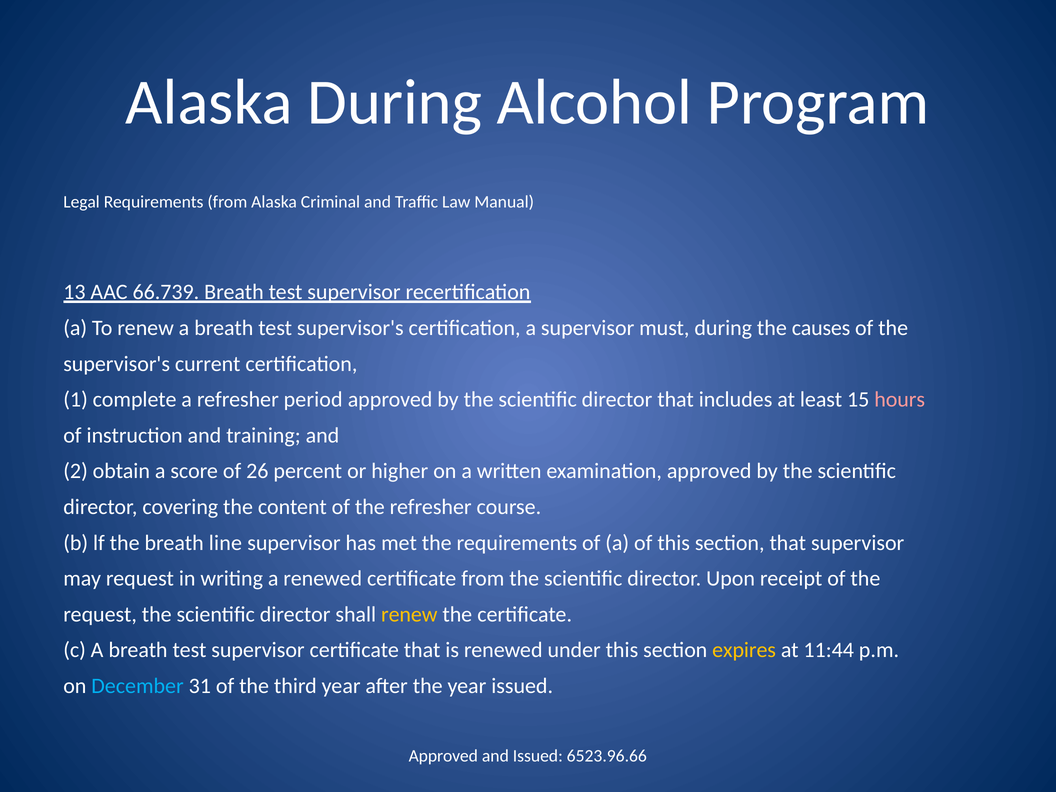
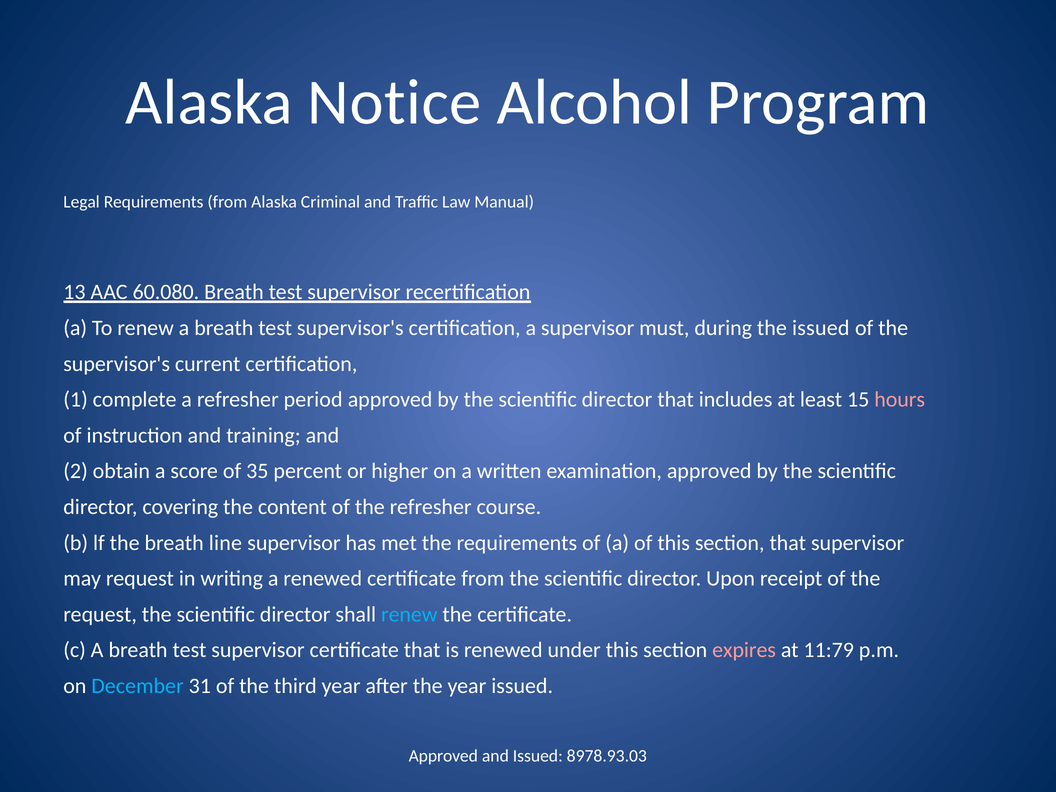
Alaska During: During -> Notice
66.739: 66.739 -> 60.080
the causes: causes -> issued
26: 26 -> 35
renew at (409, 614) colour: yellow -> light blue
expires colour: yellow -> pink
11:44: 11:44 -> 11:79
6523.96.66: 6523.96.66 -> 8978.93.03
